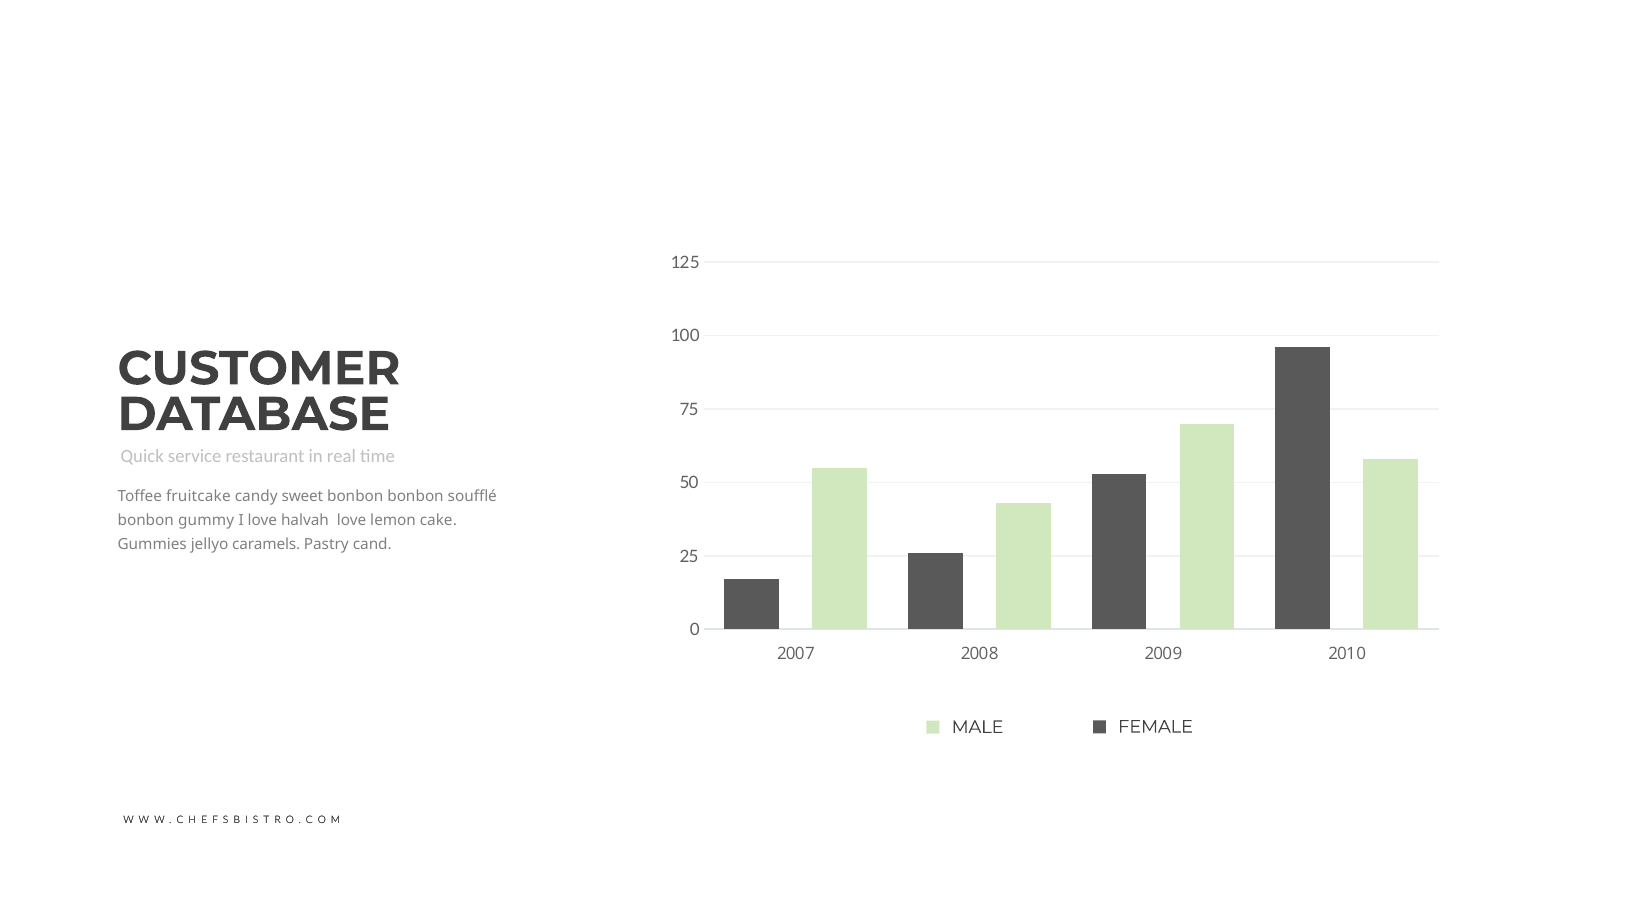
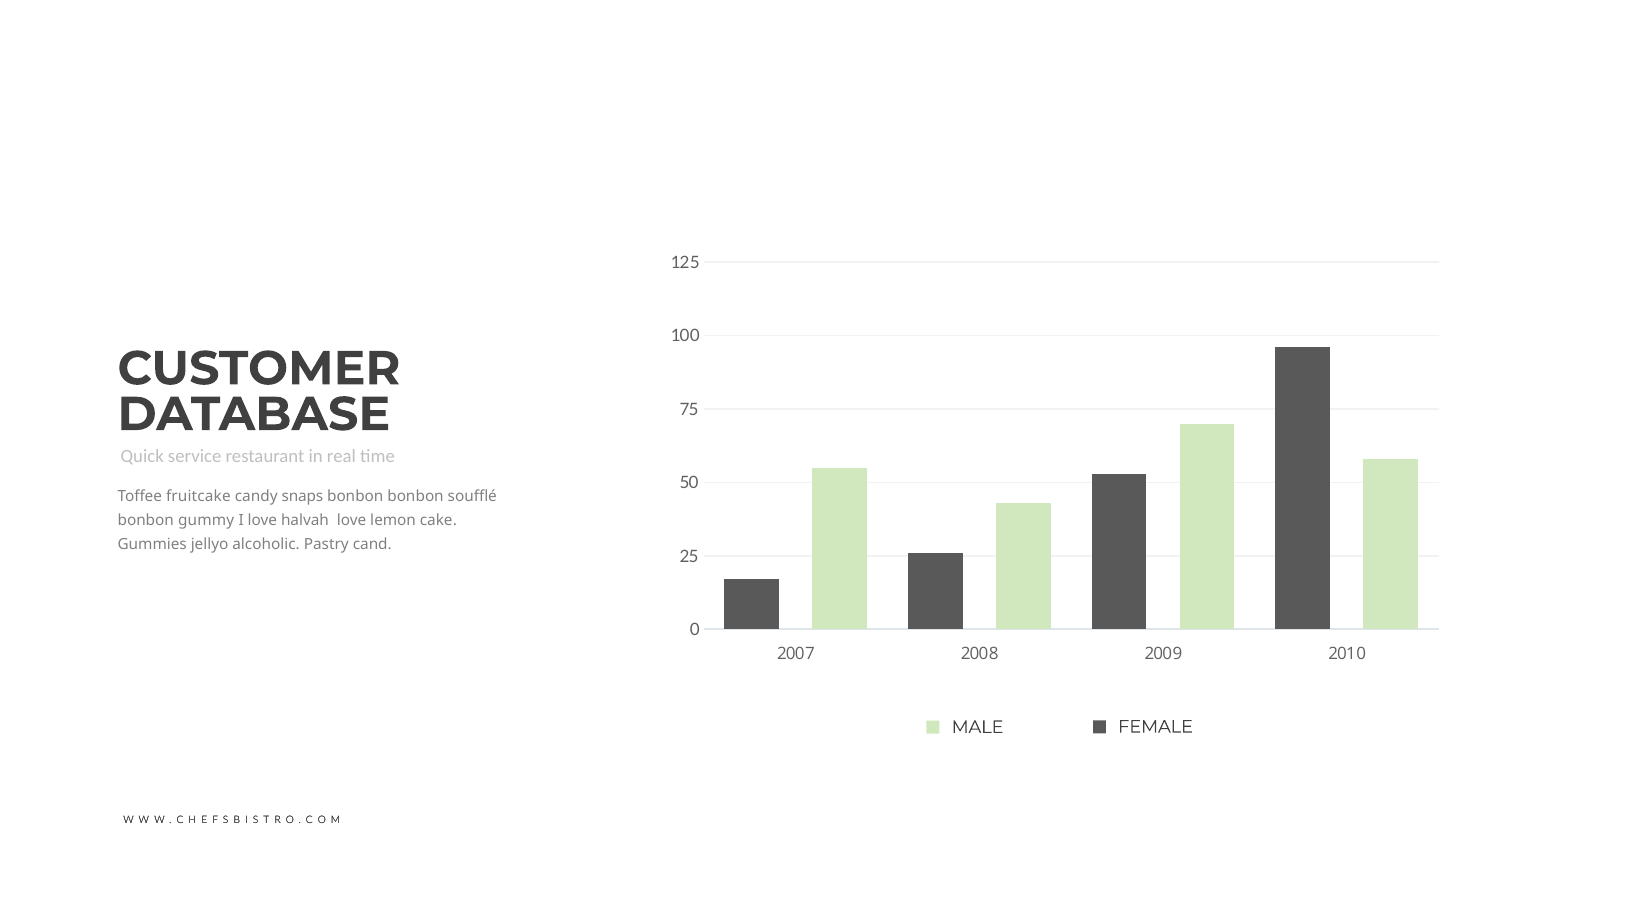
sweet: sweet -> snaps
caramels: caramels -> alcoholic
